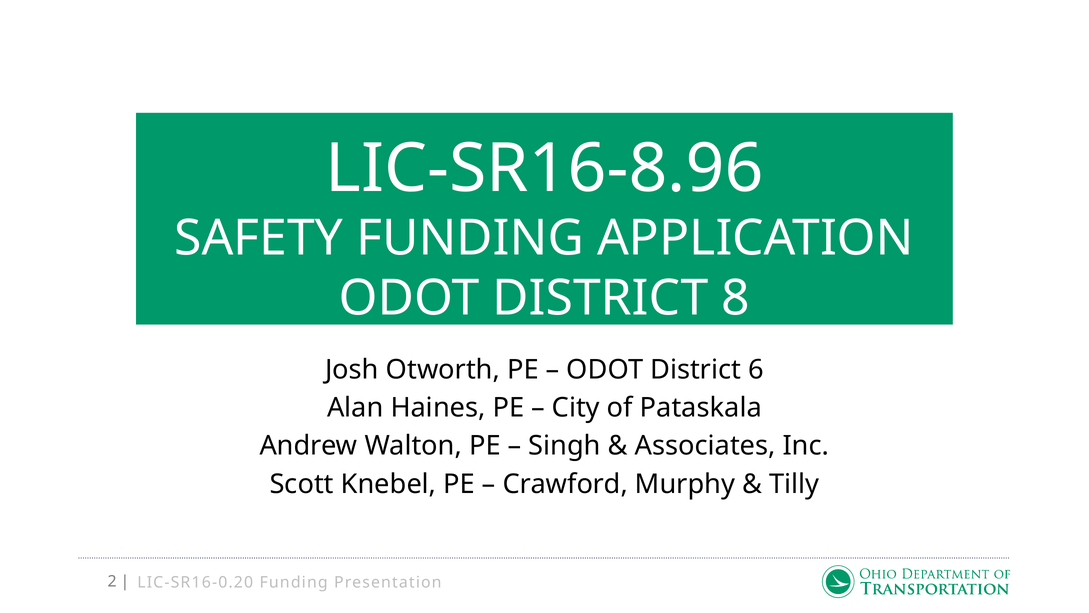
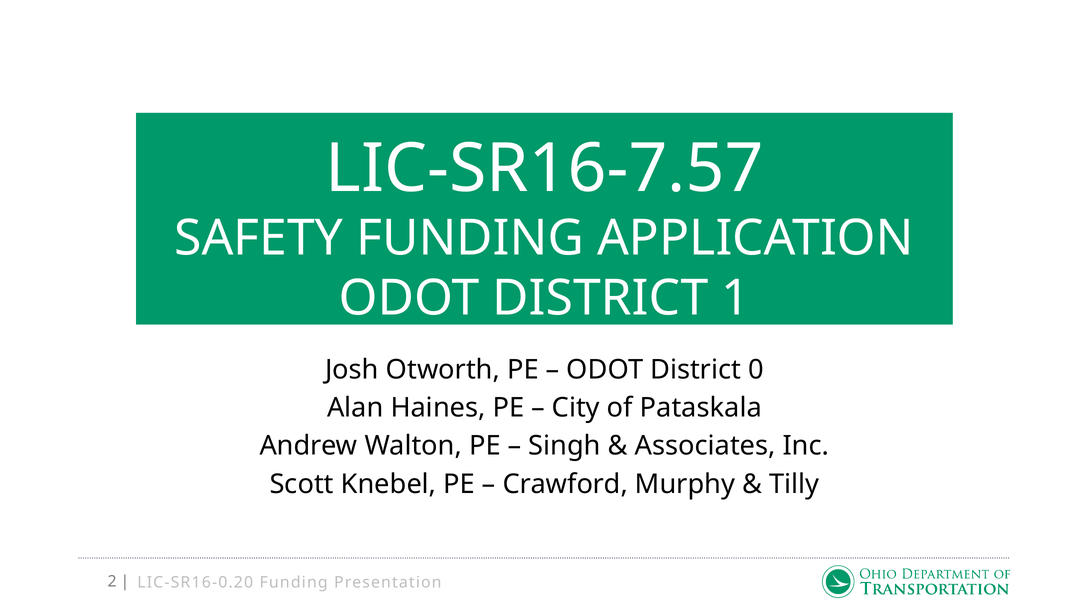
LIC-SR16-8.96: LIC-SR16-8.96 -> LIC-SR16-7.57
8: 8 -> 1
6: 6 -> 0
